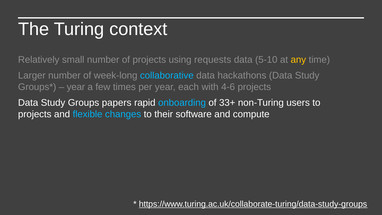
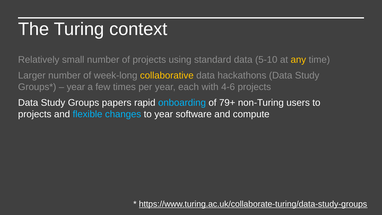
requests: requests -> standard
collaborative colour: light blue -> yellow
33+: 33+ -> 79+
to their: their -> year
